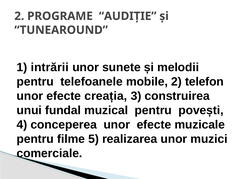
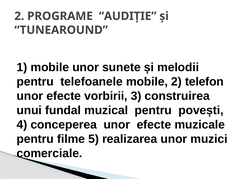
1 intrării: intrării -> mobile
creația: creația -> vorbirii
